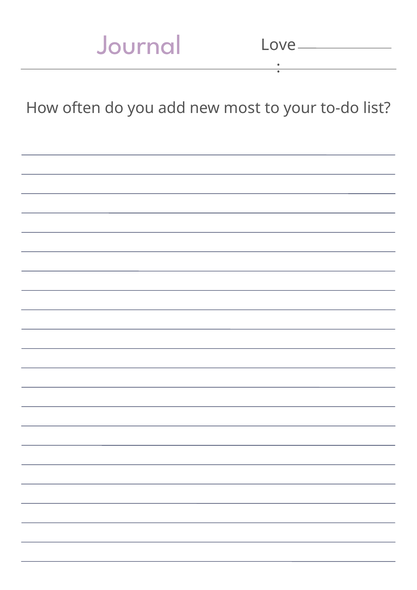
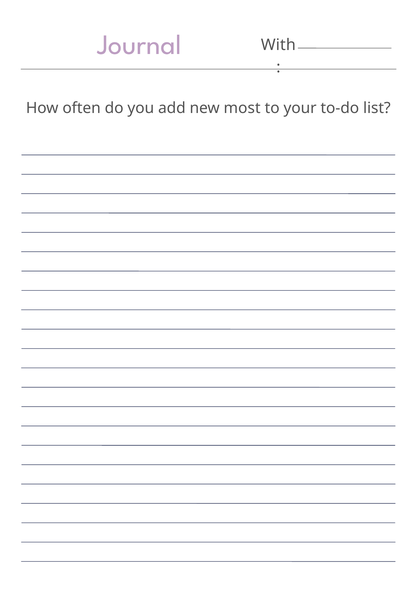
Love: Love -> With
